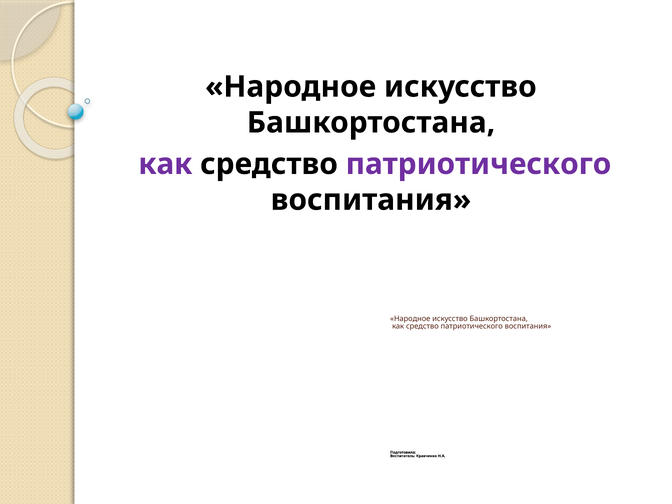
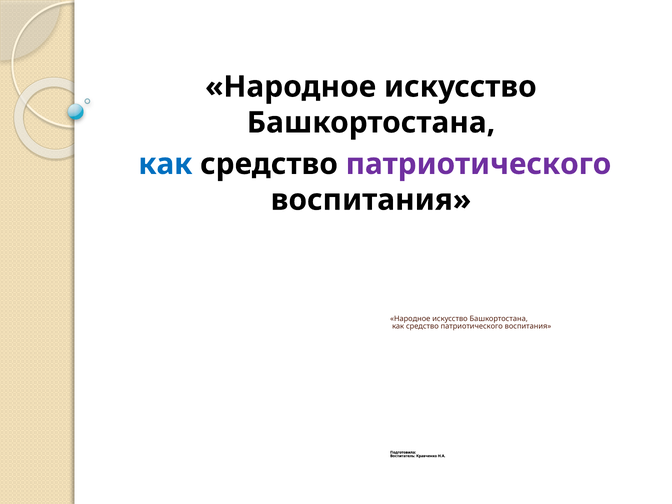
как at (165, 164) colour: purple -> blue
